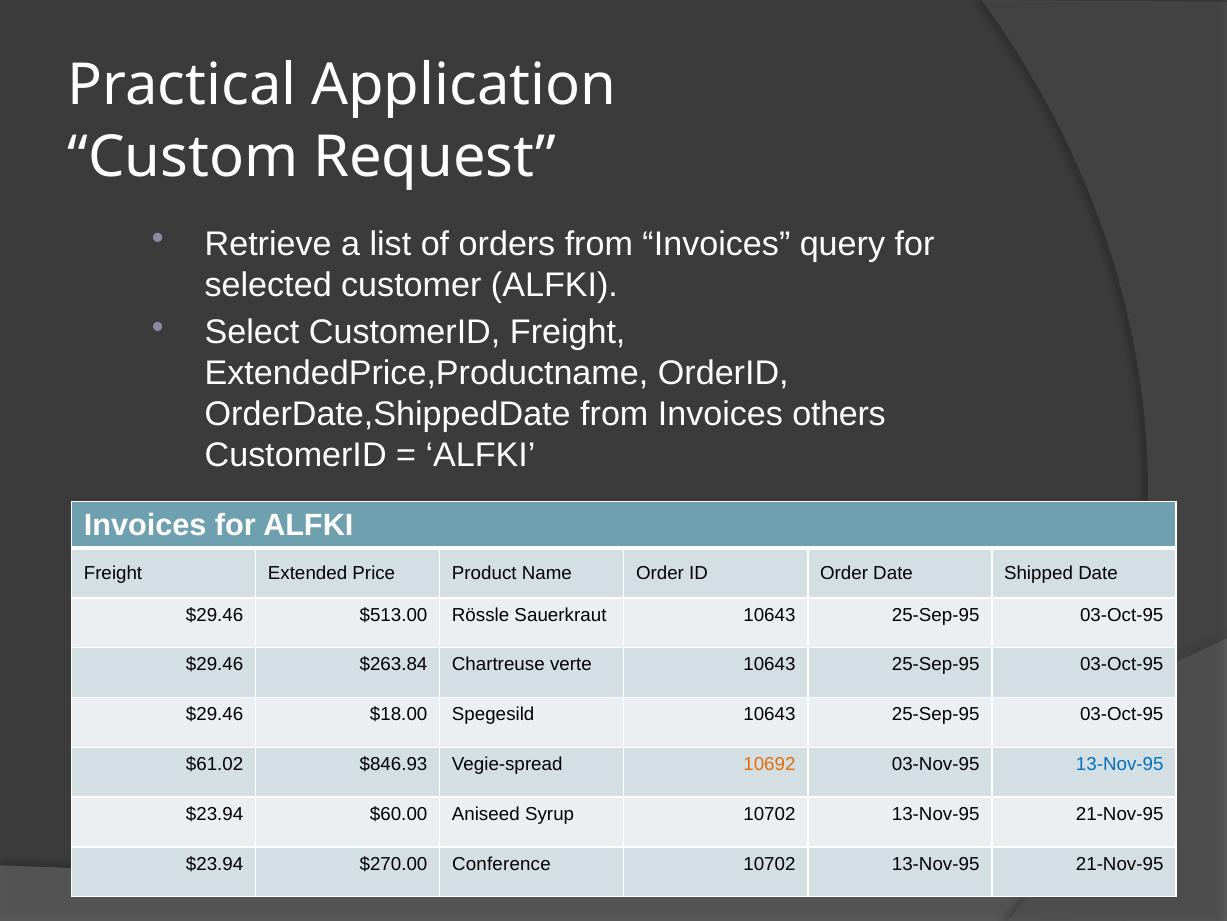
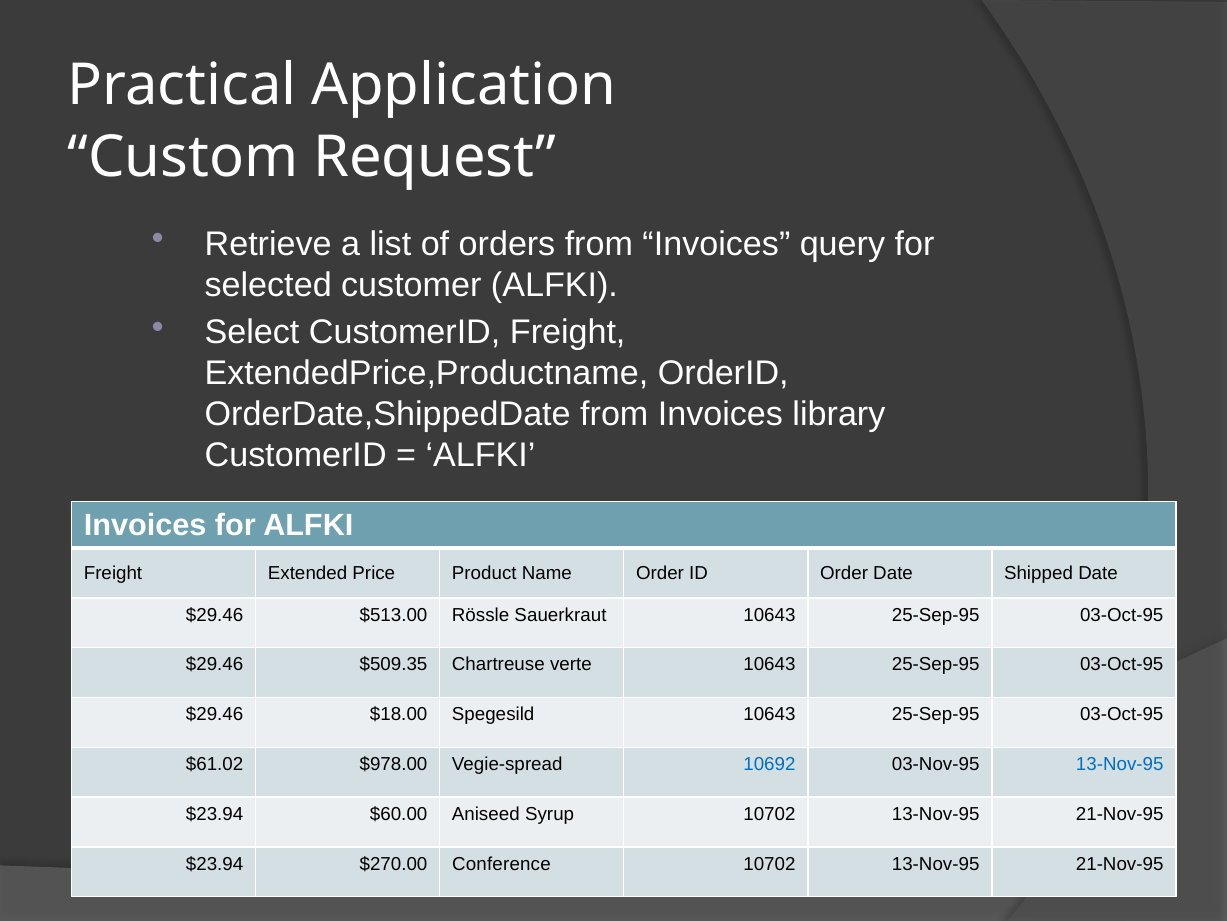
others: others -> library
$263.84: $263.84 -> $509.35
$846.93: $846.93 -> $978.00
10692 colour: orange -> blue
